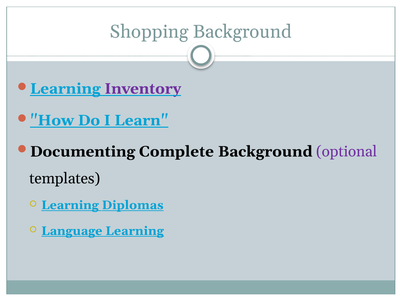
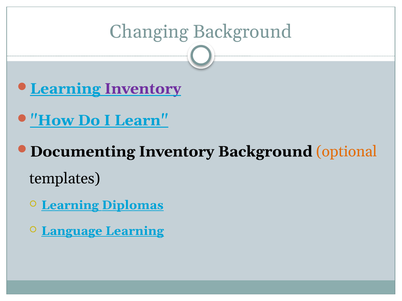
Shopping: Shopping -> Changing
Documenting Complete: Complete -> Inventory
optional colour: purple -> orange
